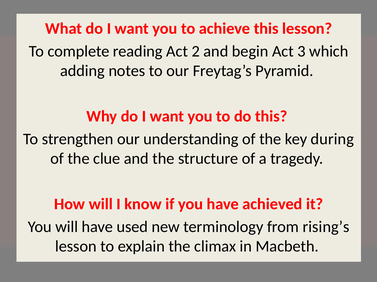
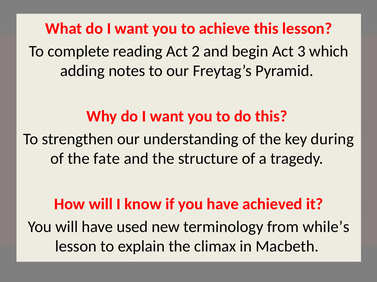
clue: clue -> fate
rising’s: rising’s -> while’s
